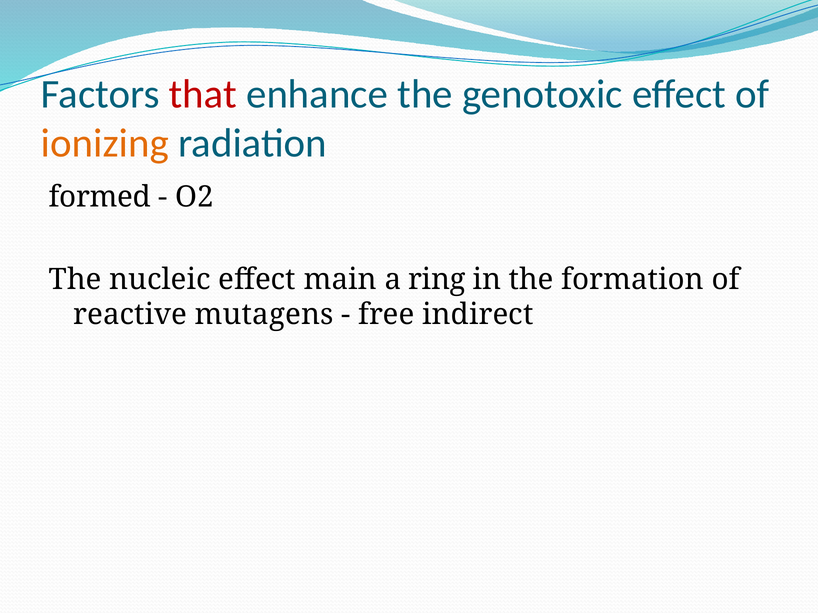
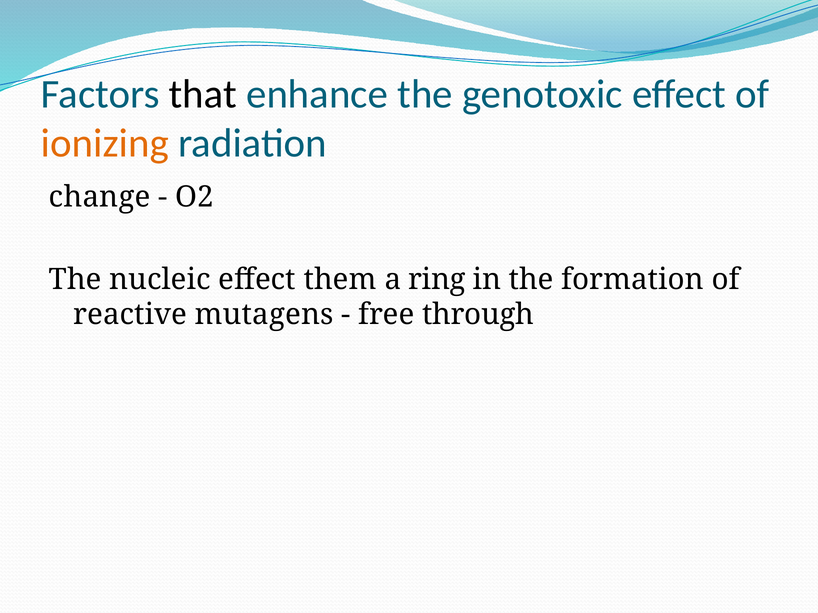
that colour: red -> black
formed: formed -> change
main: main -> them
indirect: indirect -> through
